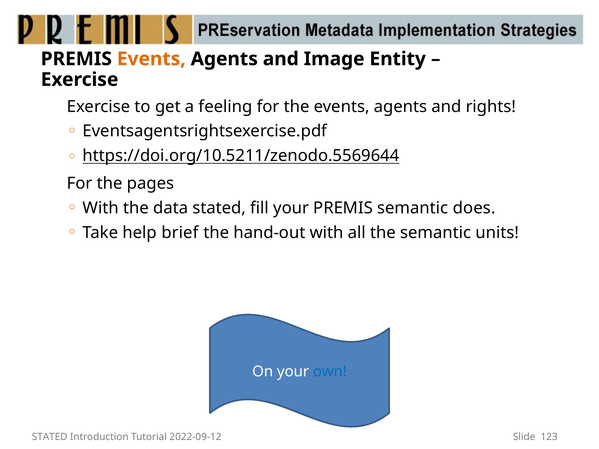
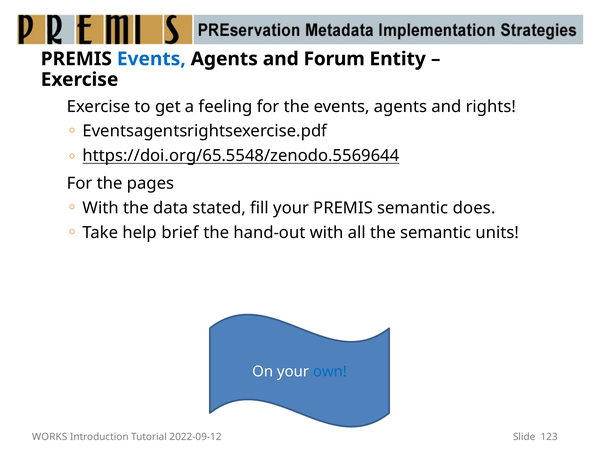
Events at (151, 59) colour: orange -> blue
Image: Image -> Forum
https://doi.org/10.5211/zenodo.5569644: https://doi.org/10.5211/zenodo.5569644 -> https://doi.org/65.5548/zenodo.5569644
STATED at (50, 437): STATED -> WORKS
